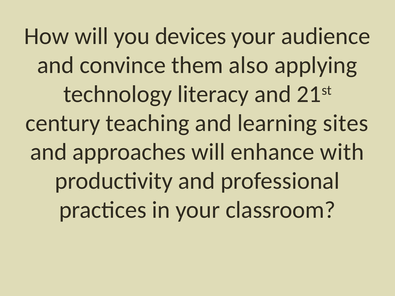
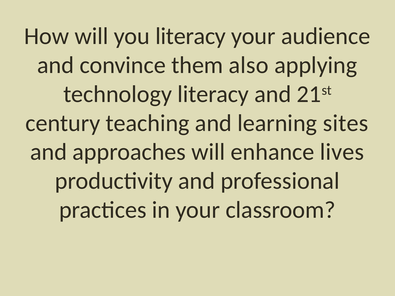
you devices: devices -> literacy
with: with -> lives
